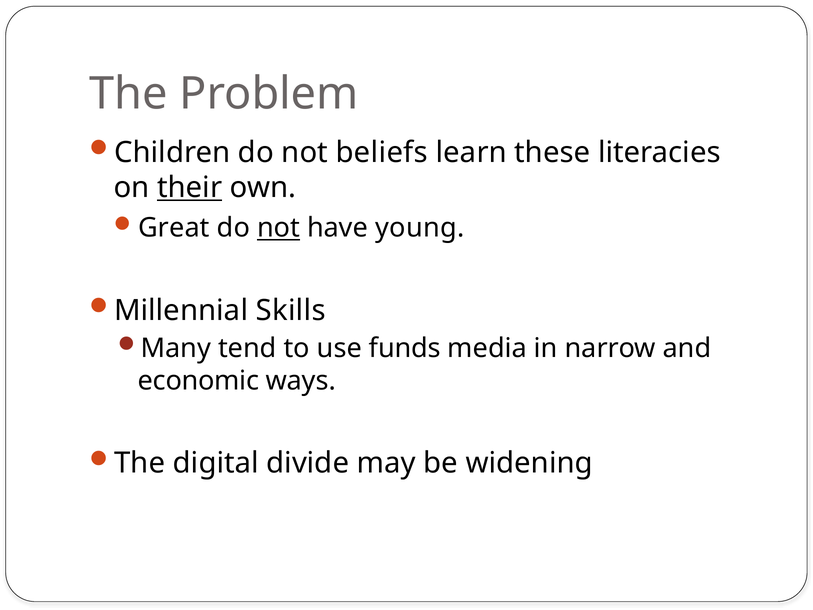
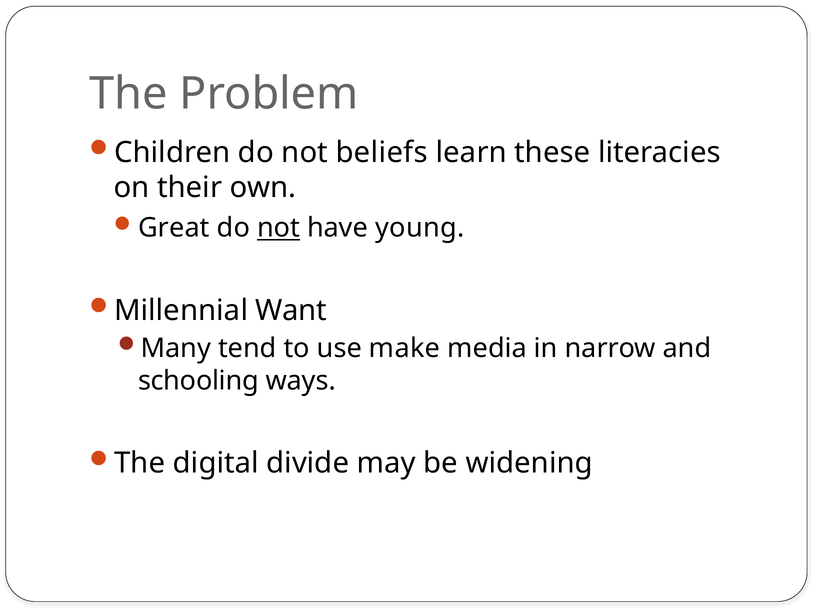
their underline: present -> none
Skills: Skills -> Want
funds: funds -> make
economic: economic -> schooling
